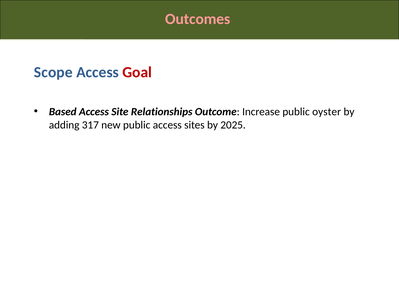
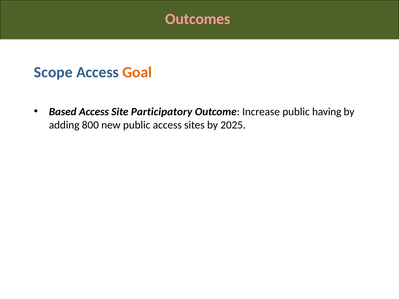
Goal colour: red -> orange
Relationships: Relationships -> Participatory
oyster: oyster -> having
317: 317 -> 800
